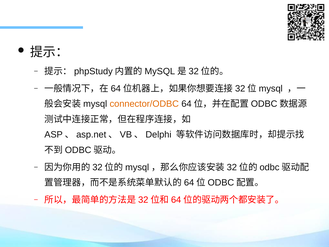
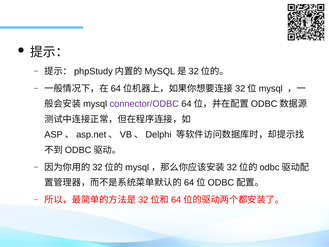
connector/ODBC colour: orange -> purple
